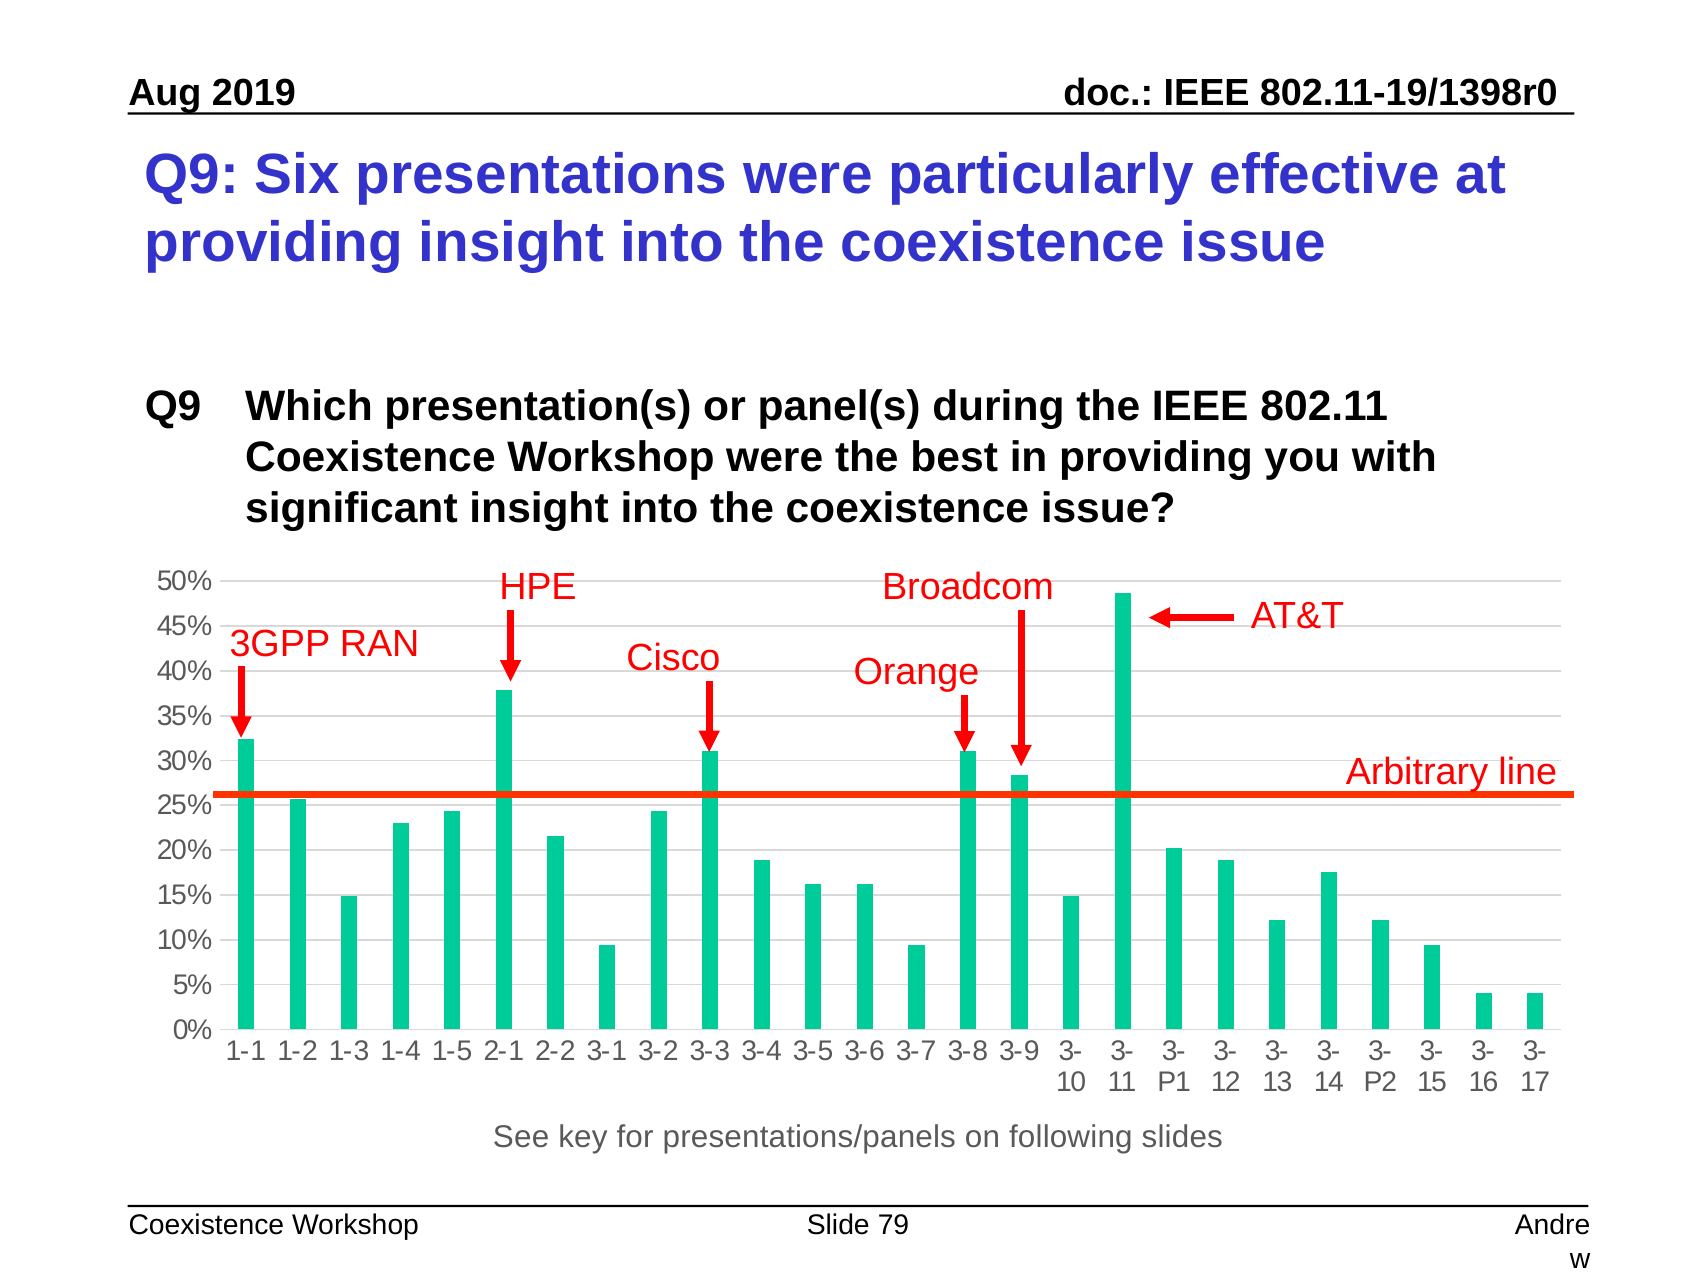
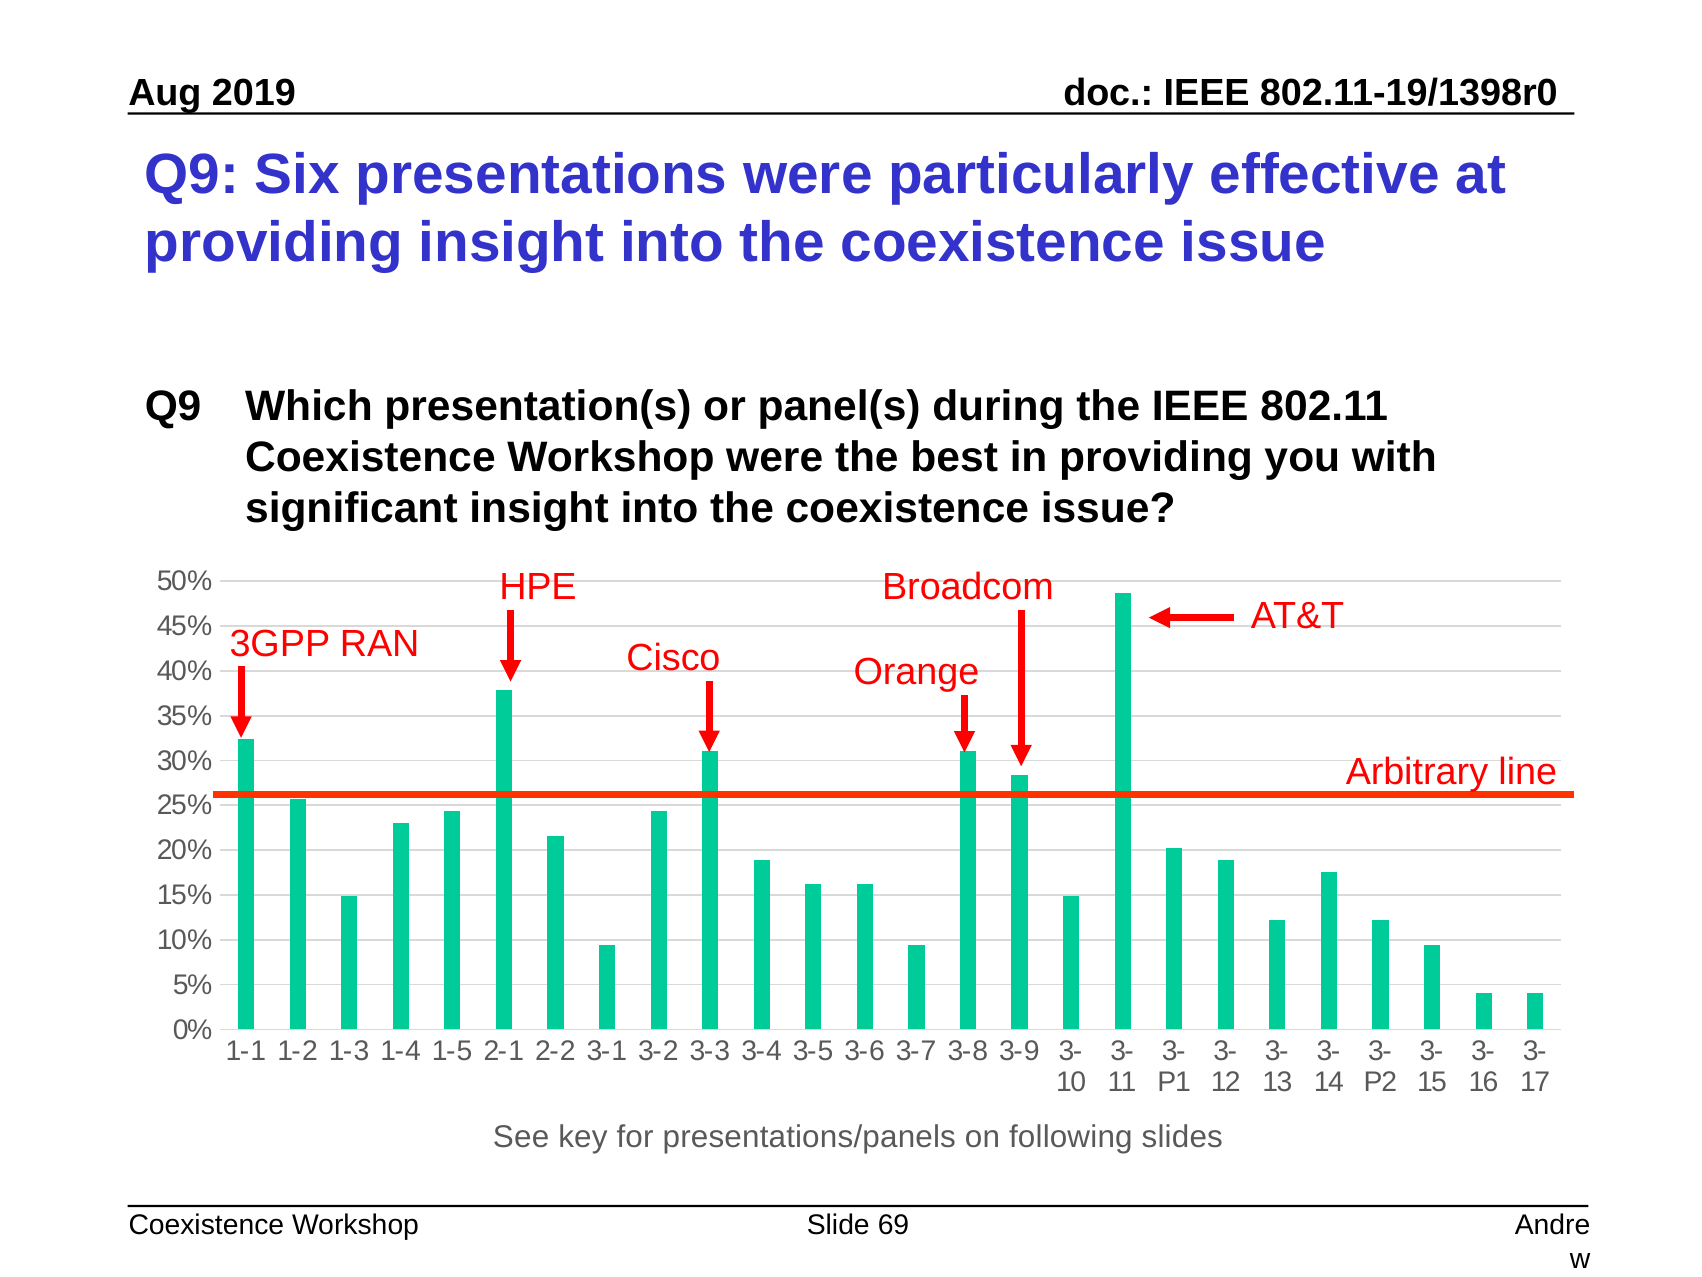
79: 79 -> 69
